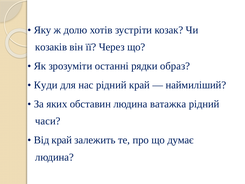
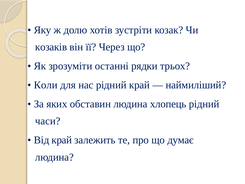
образ: образ -> трьох
Куди: Куди -> Коли
ватажка: ватажка -> хлопець
